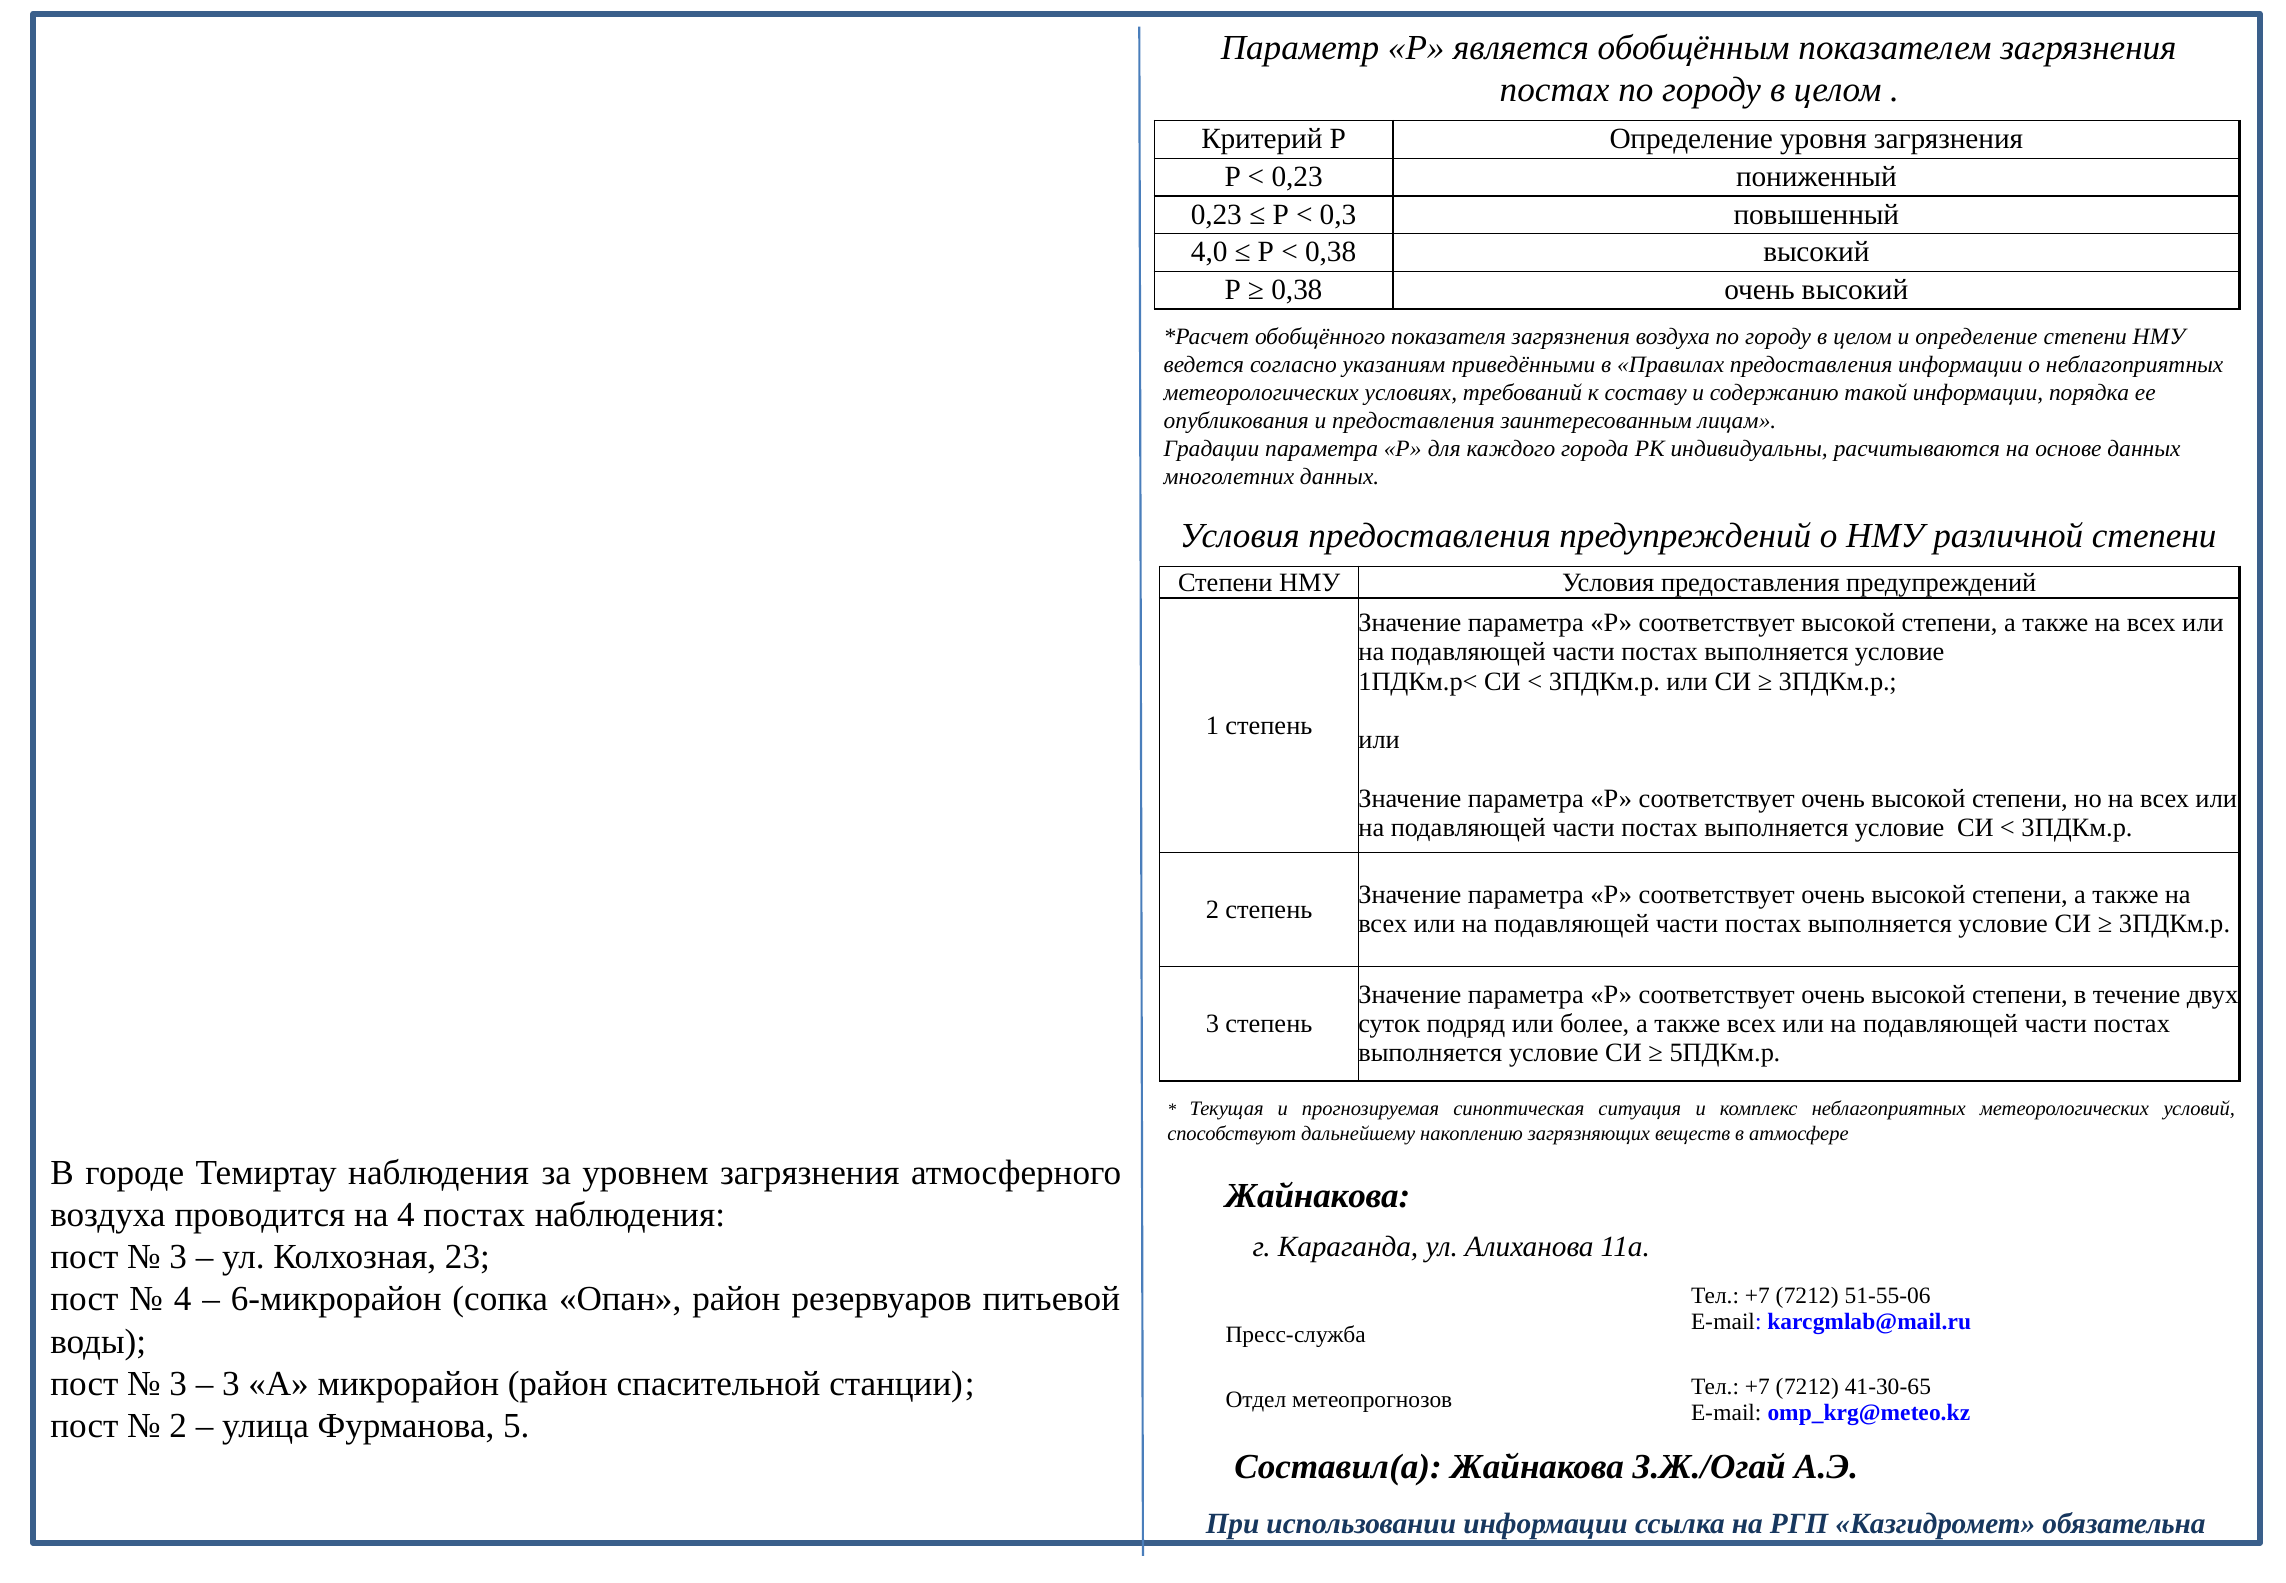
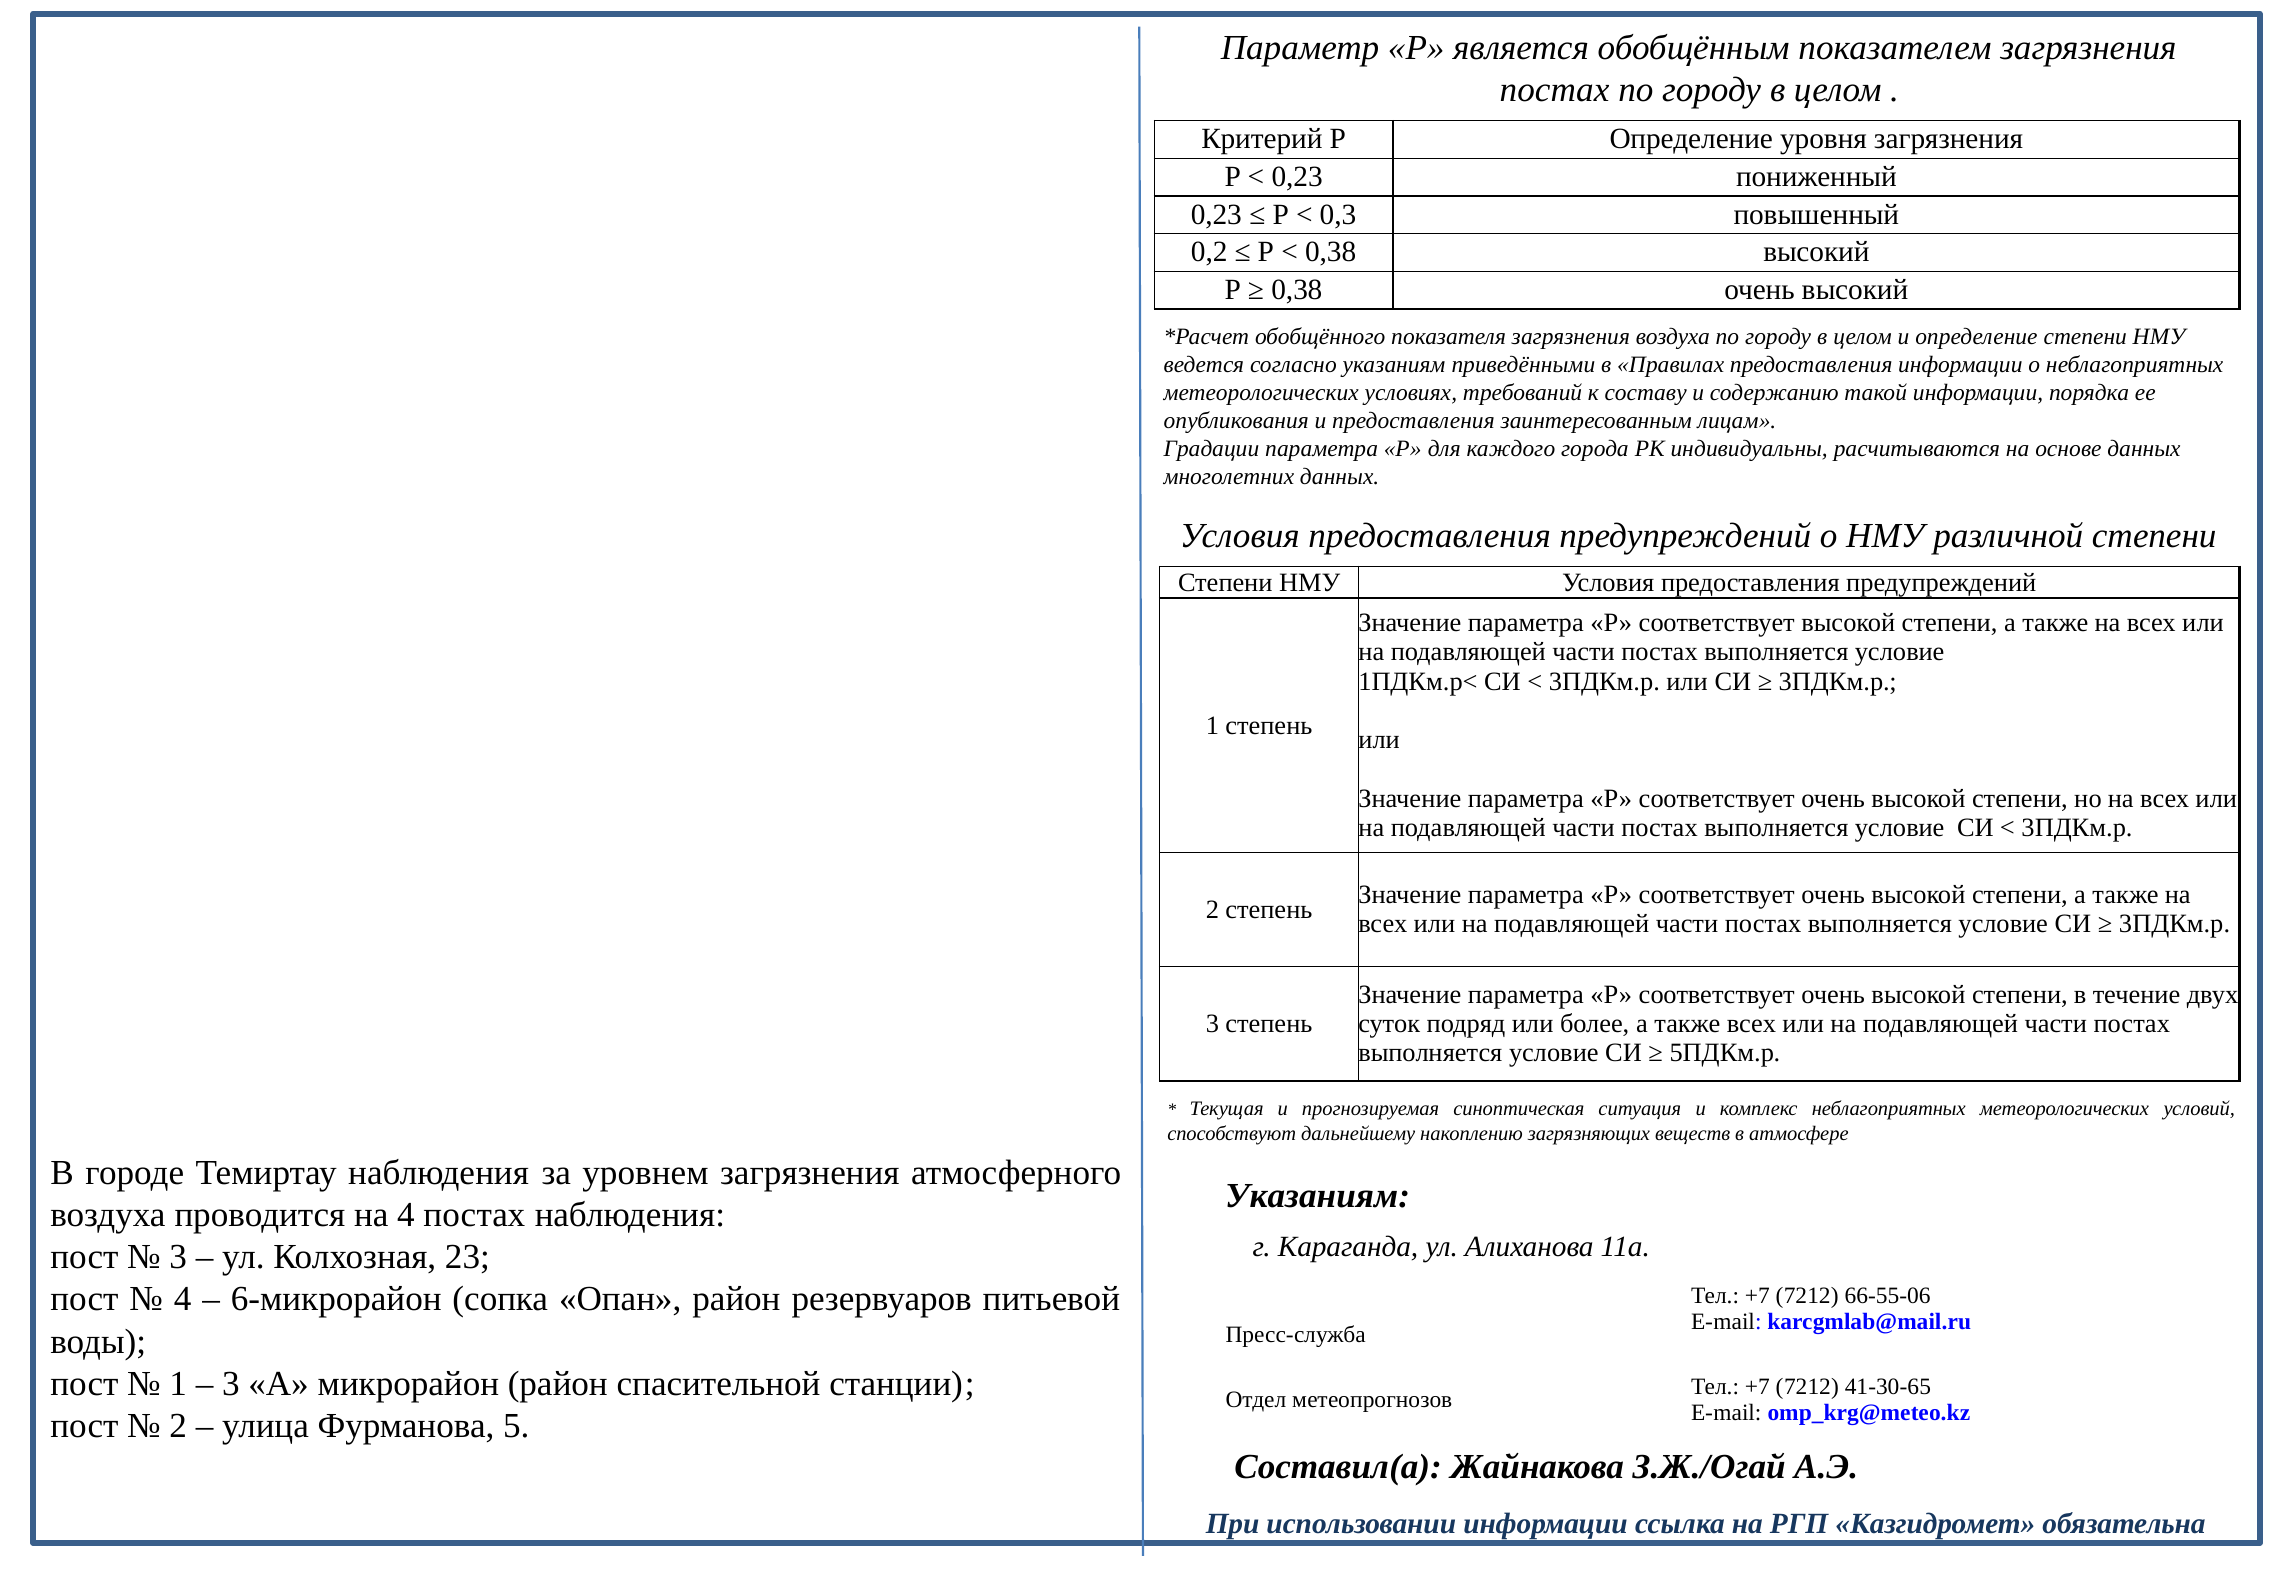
4,0: 4,0 -> 0,2
Жайнакова at (1318, 1196): Жайнакова -> Указаниям
51-55-06: 51-55-06 -> 66-55-06
3 at (178, 1383): 3 -> 1
